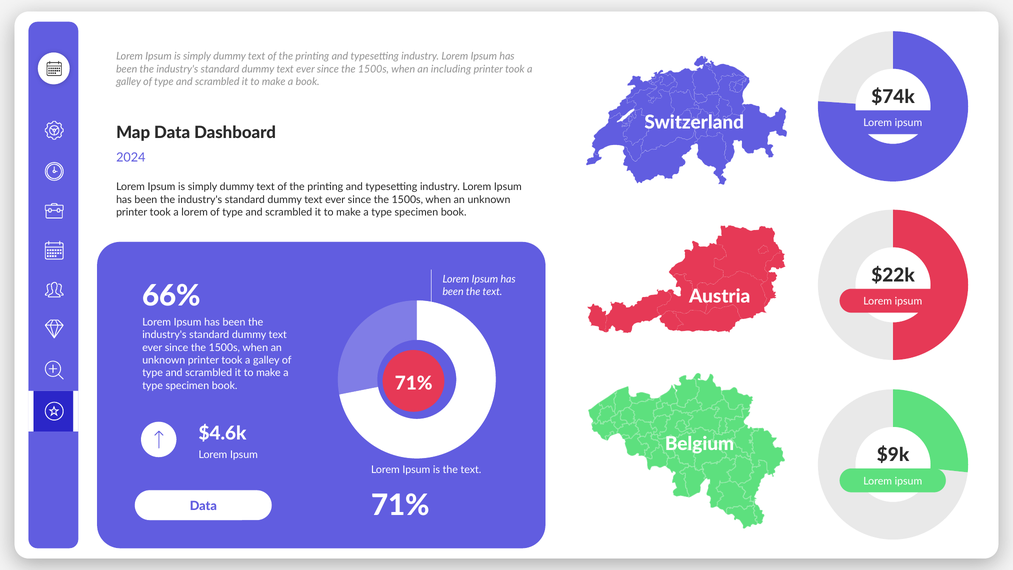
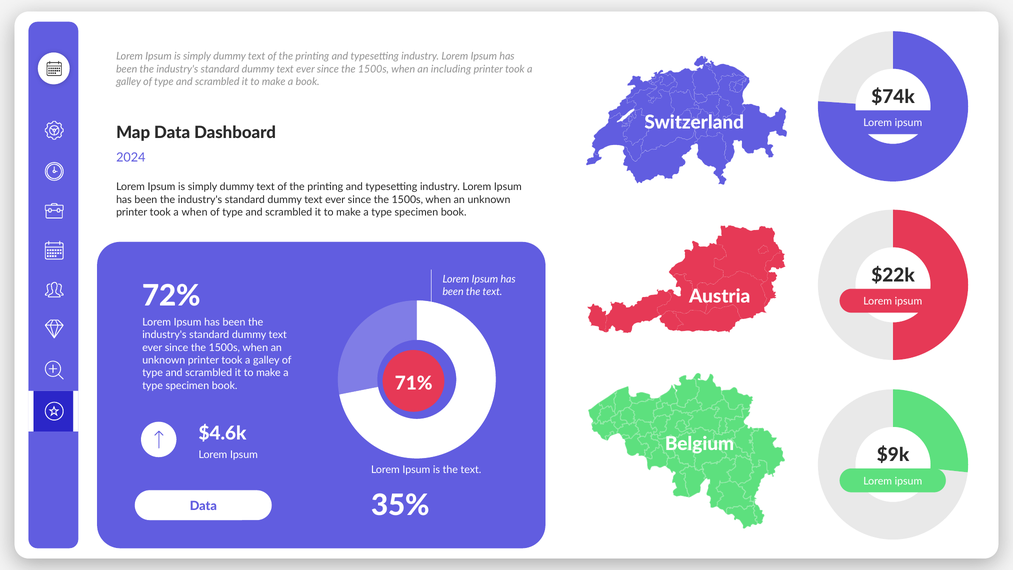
a lorem: lorem -> when
66%: 66% -> 72%
71% at (400, 505): 71% -> 35%
